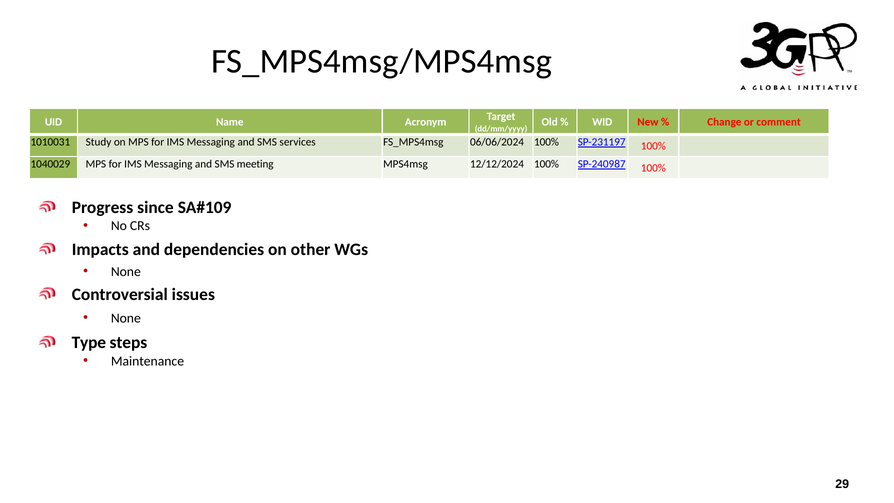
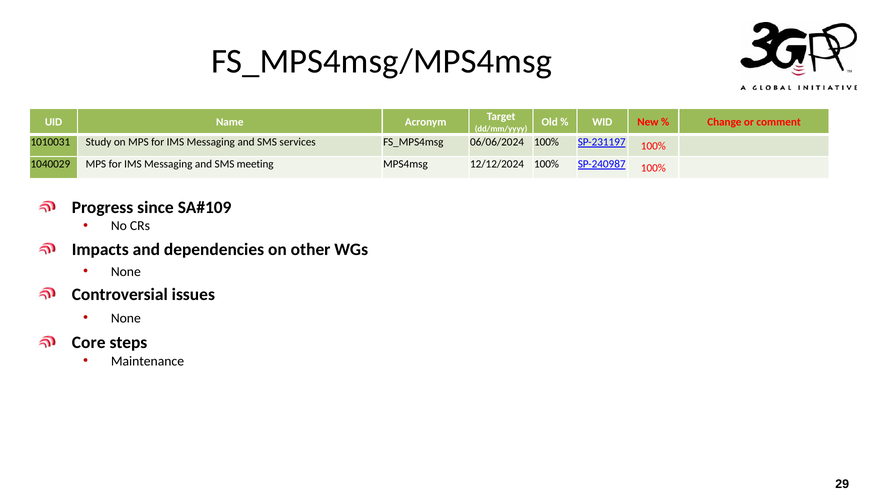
Type: Type -> Core
